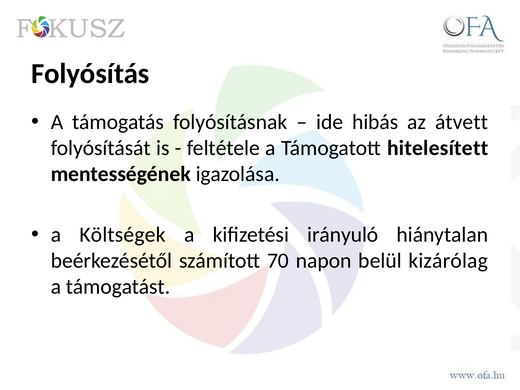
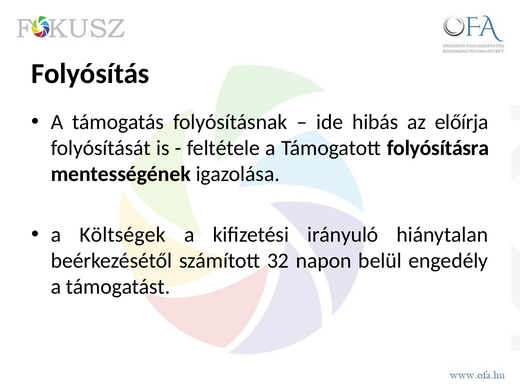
átvett: átvett -> előírja
hitelesített: hitelesített -> folyósításra
70: 70 -> 32
kizárólag: kizárólag -> engedély
